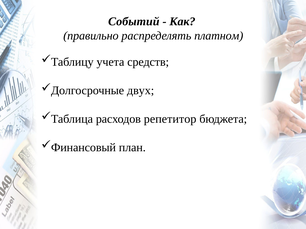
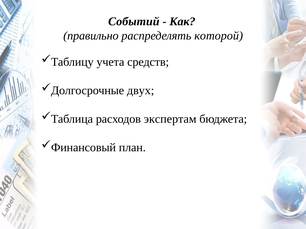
платном: платном -> которой
репетитор: репетитор -> экспертам
